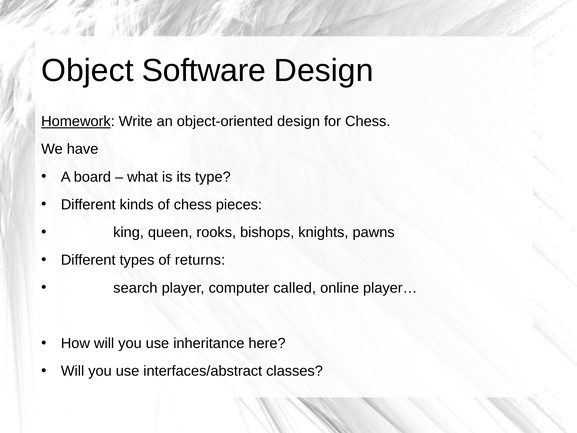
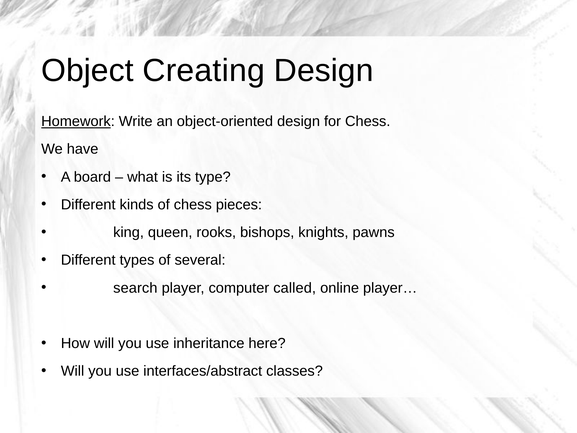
Software: Software -> Creating
returns: returns -> several
